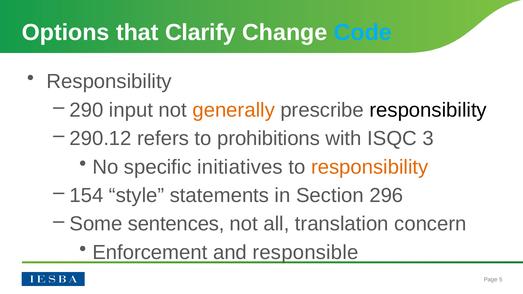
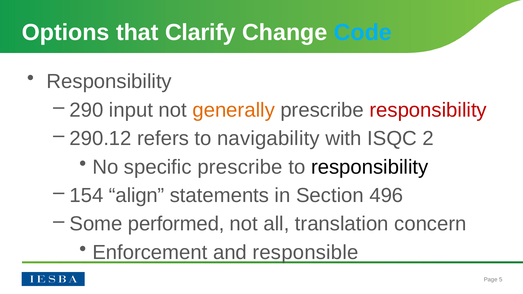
responsibility at (428, 110) colour: black -> red
prohibitions: prohibitions -> navigability
3: 3 -> 2
specific initiatives: initiatives -> prescribe
responsibility at (370, 167) colour: orange -> black
style: style -> align
296: 296 -> 496
sentences: sentences -> performed
